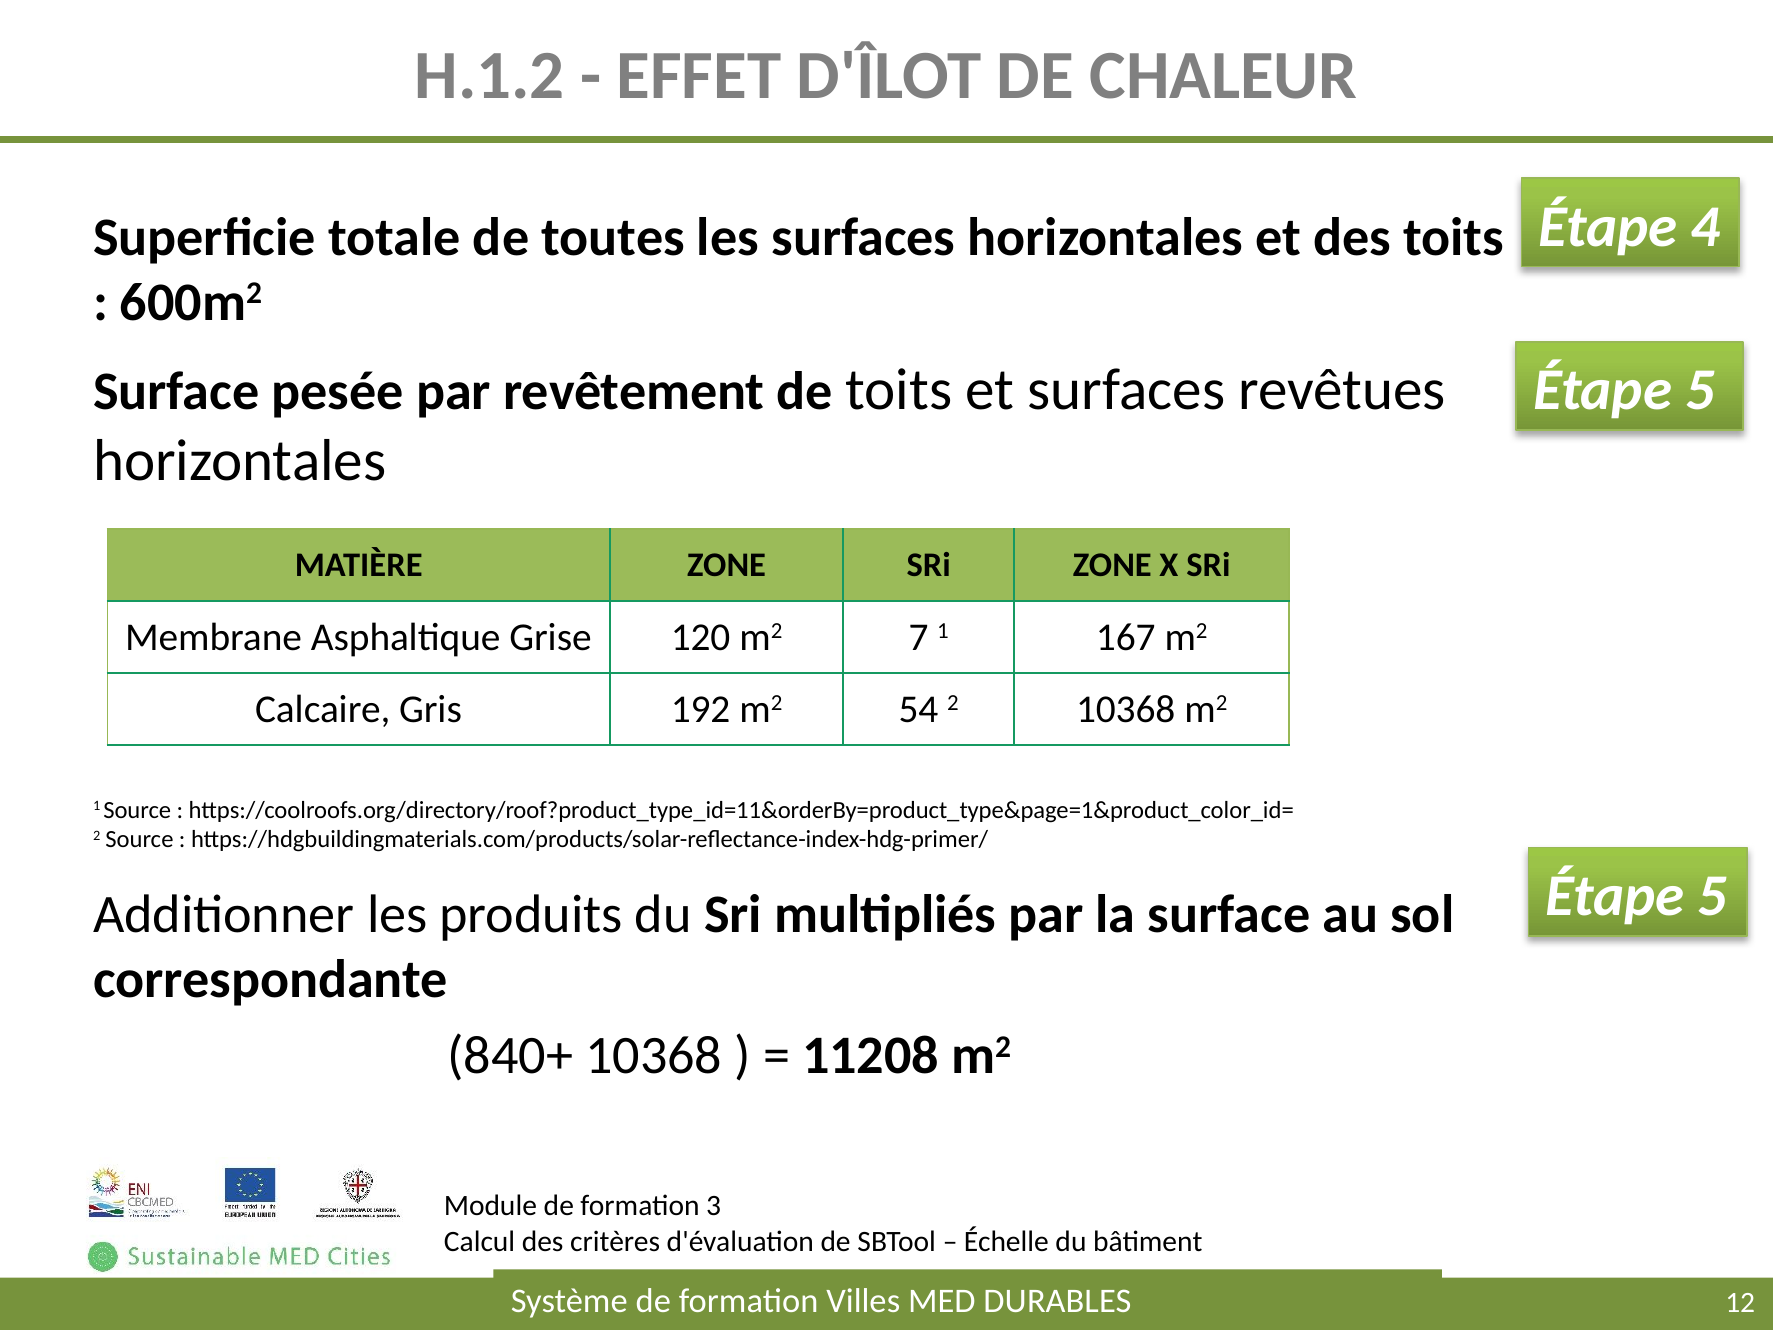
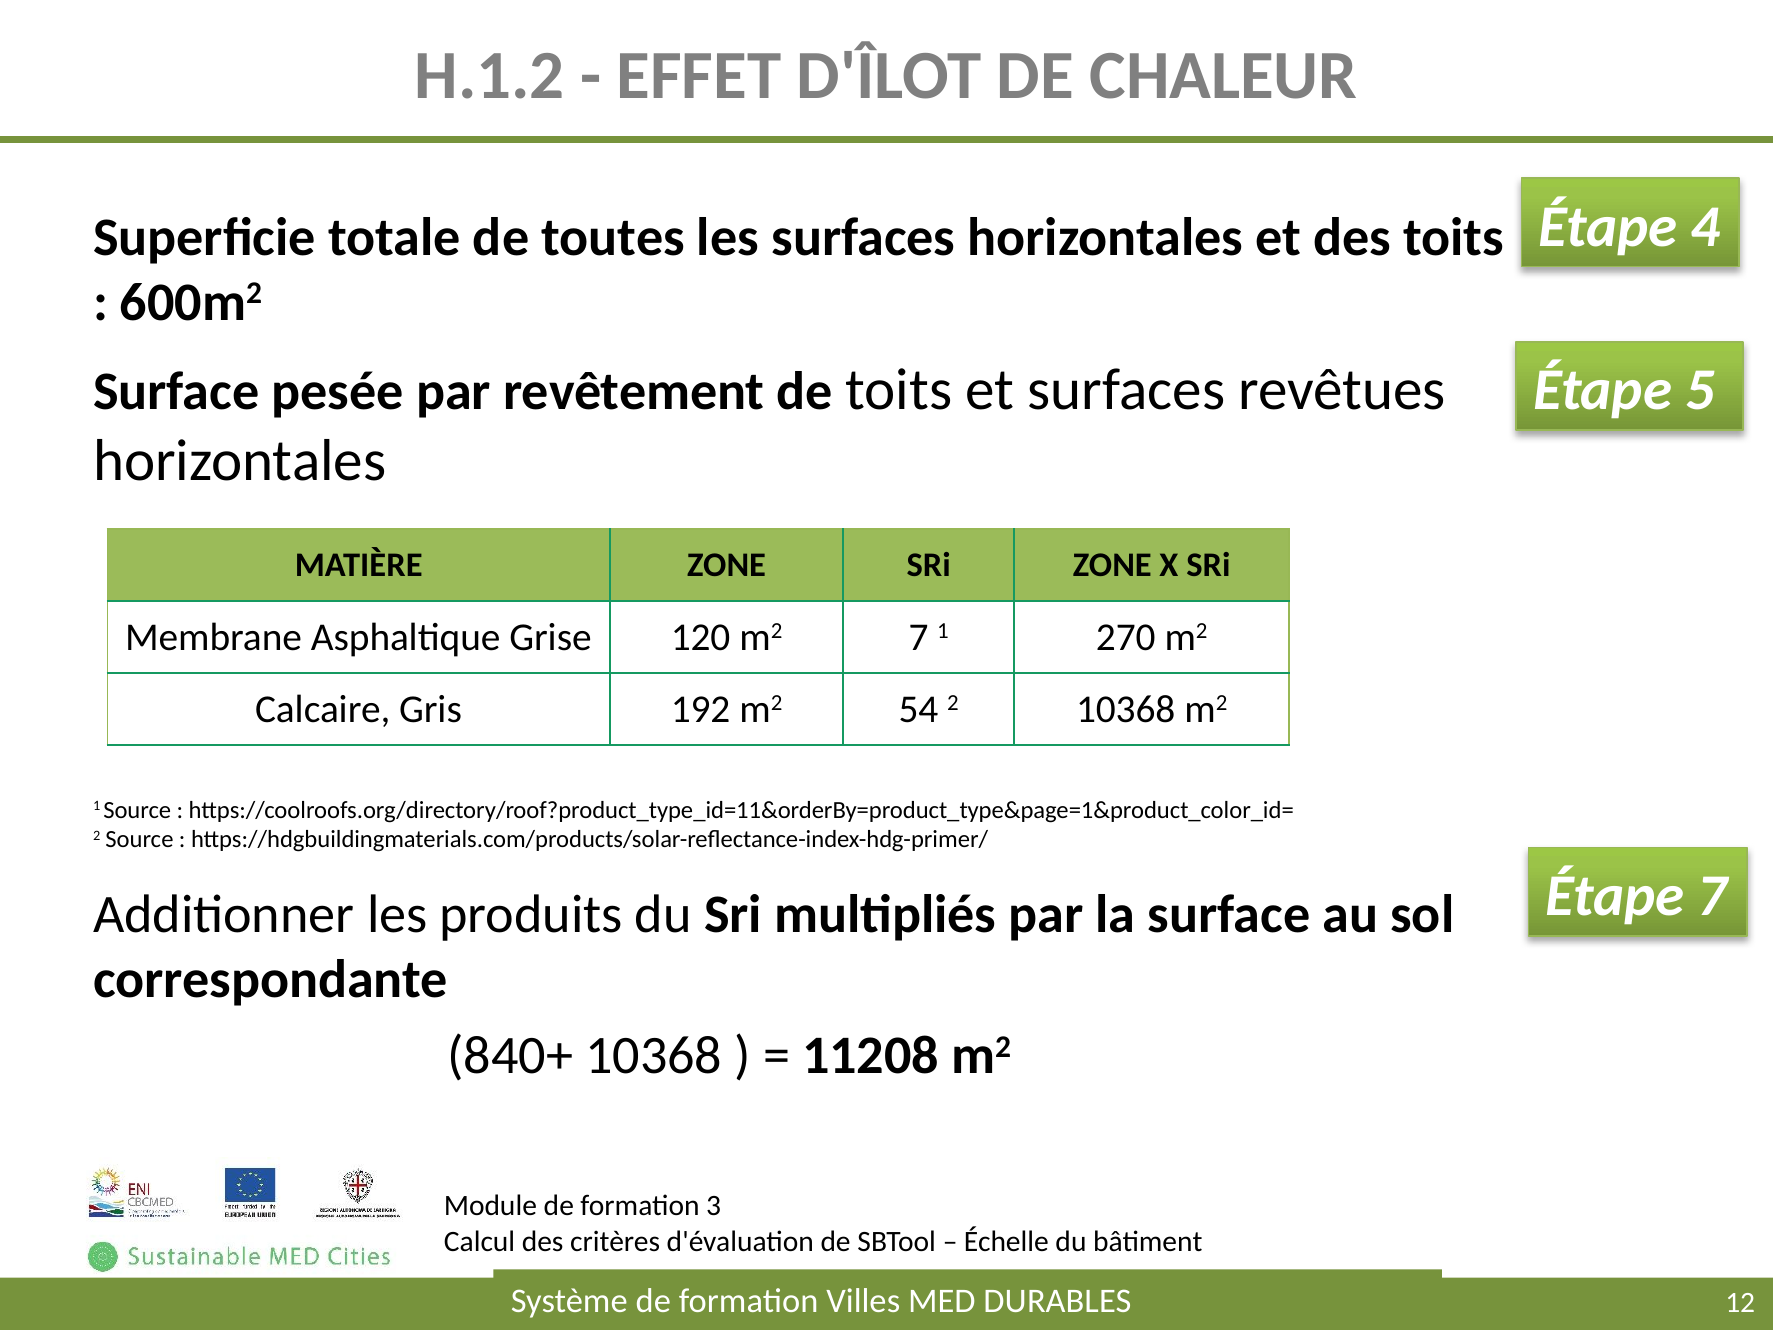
167: 167 -> 270
5 at (1713, 896): 5 -> 7
